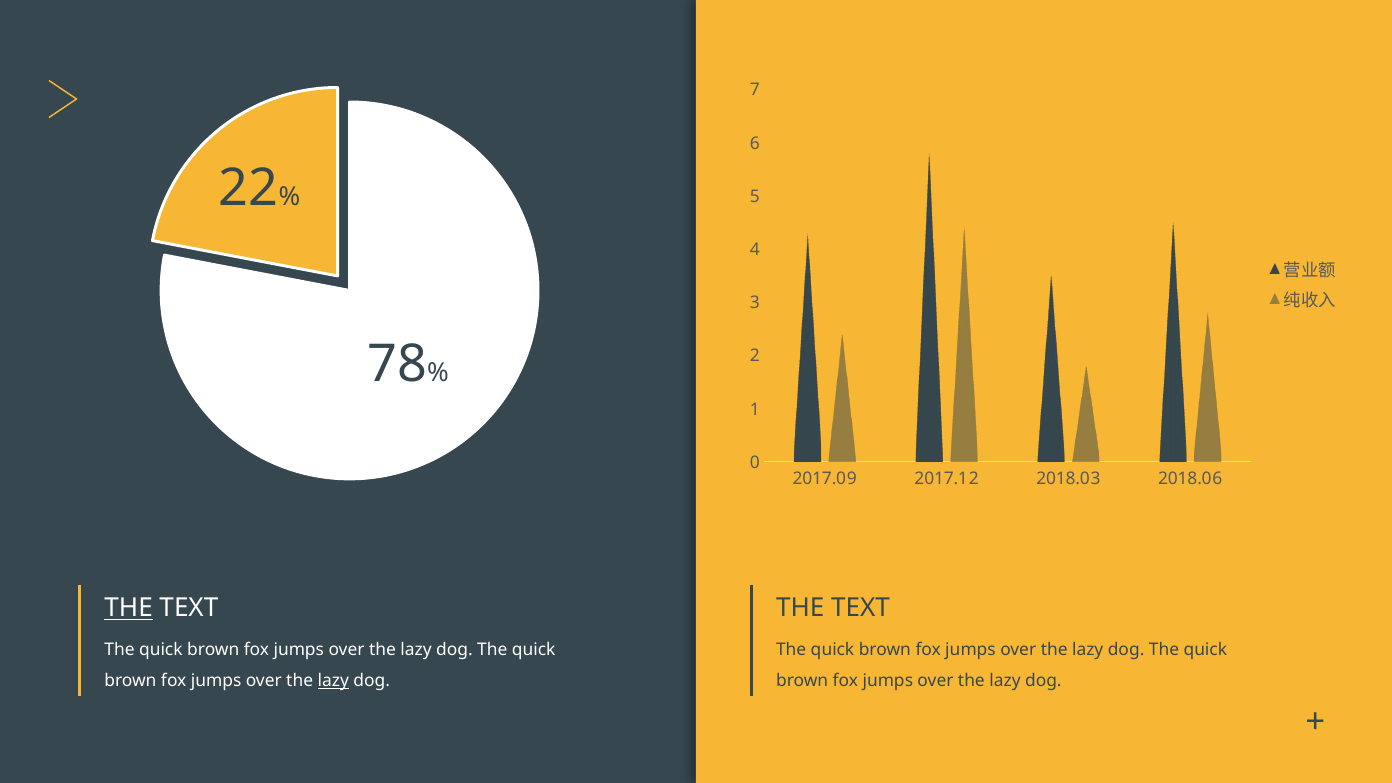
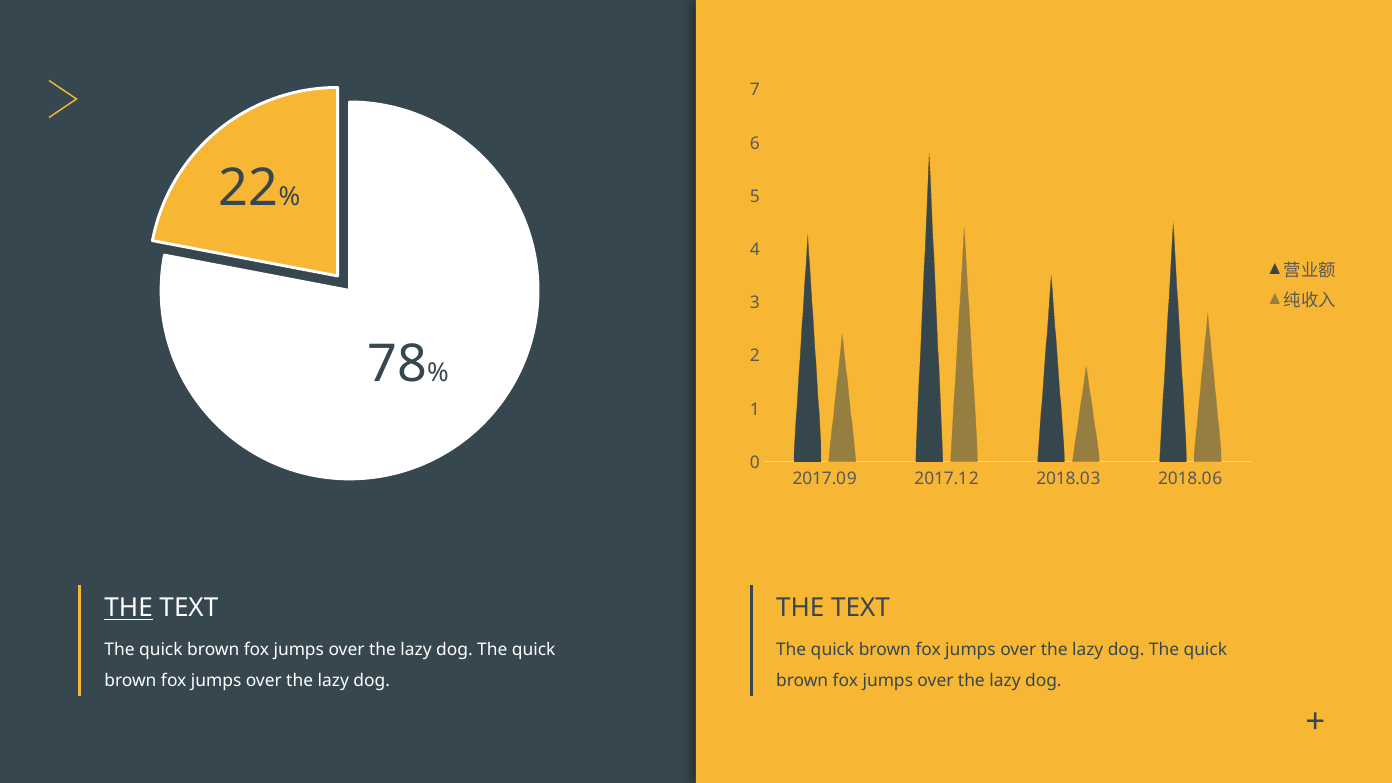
lazy at (333, 681) underline: present -> none
